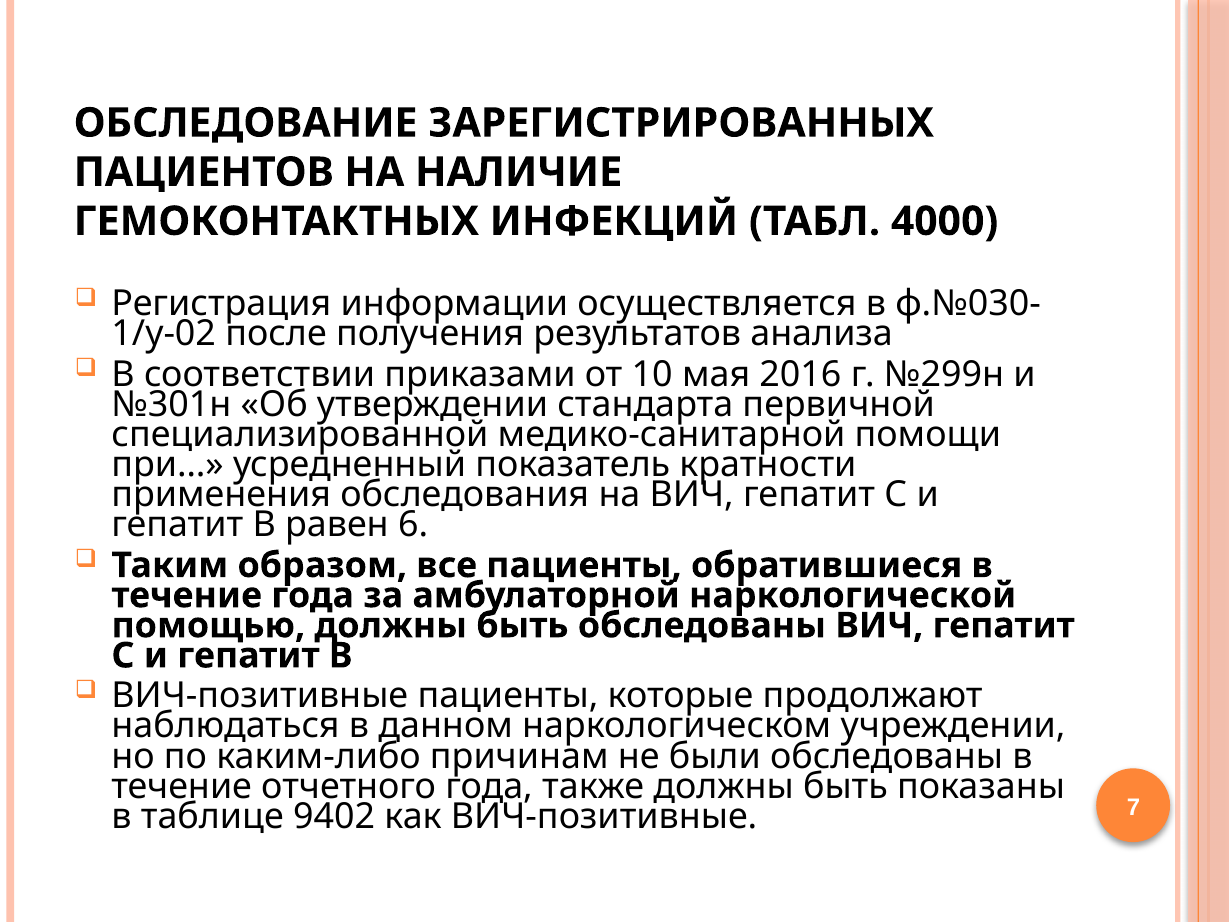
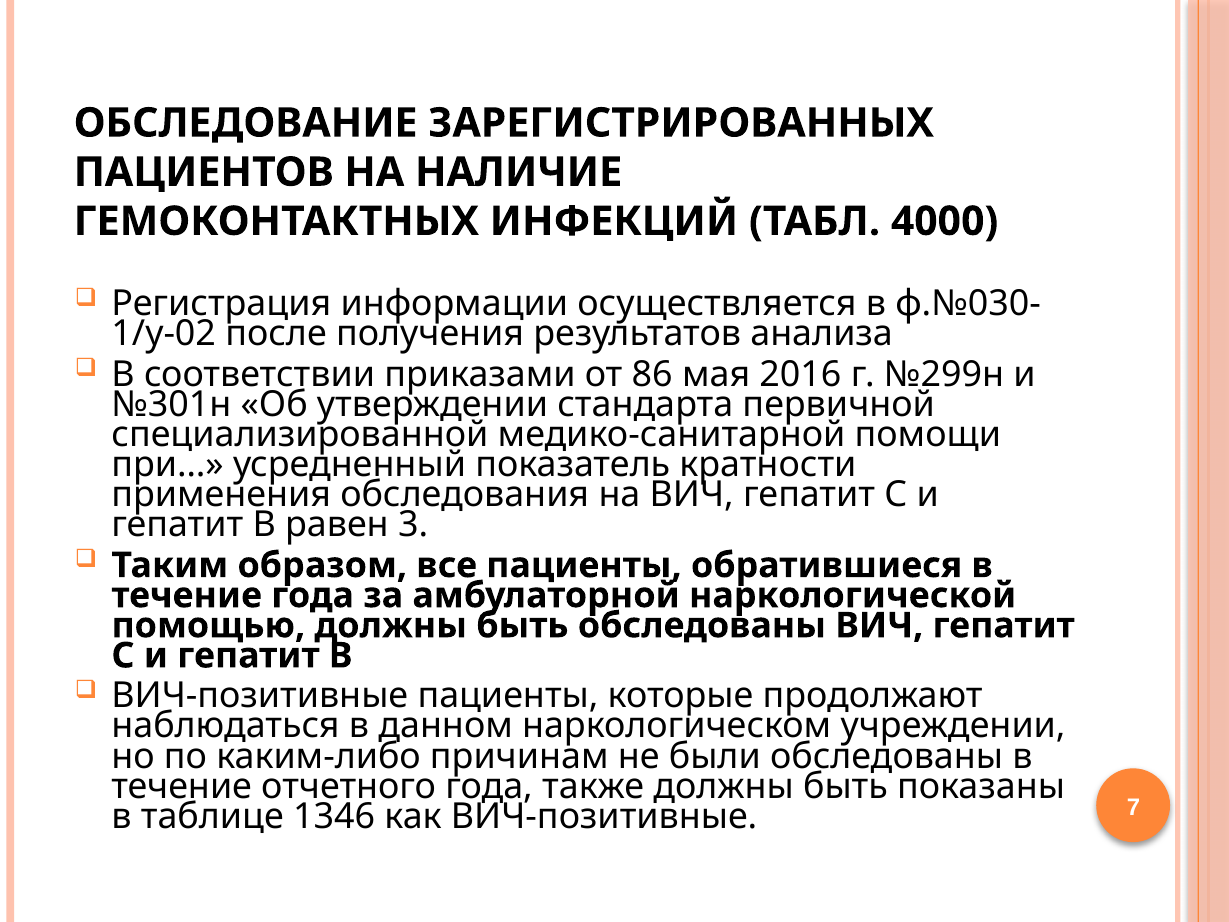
10: 10 -> 86
6: 6 -> 3
9402: 9402 -> 1346
